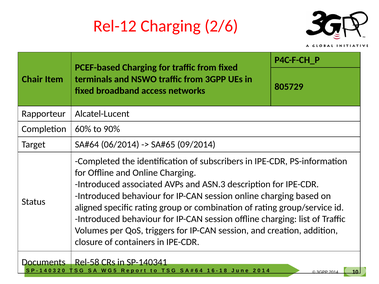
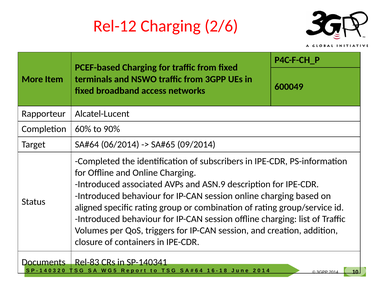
Chair: Chair -> More
805729: 805729 -> 600049
ASN.3: ASN.3 -> ASN.9
Rel-58: Rel-58 -> Rel-83
